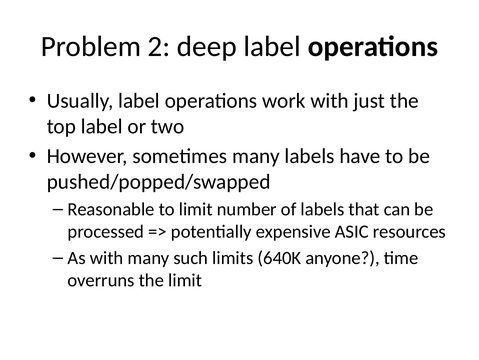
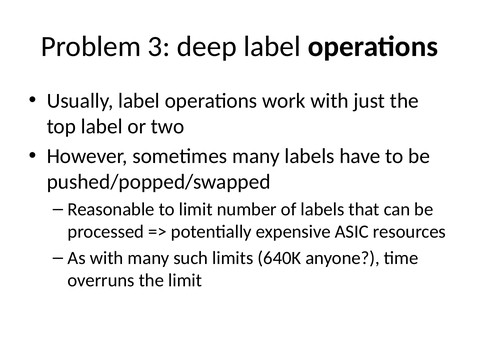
2: 2 -> 3
